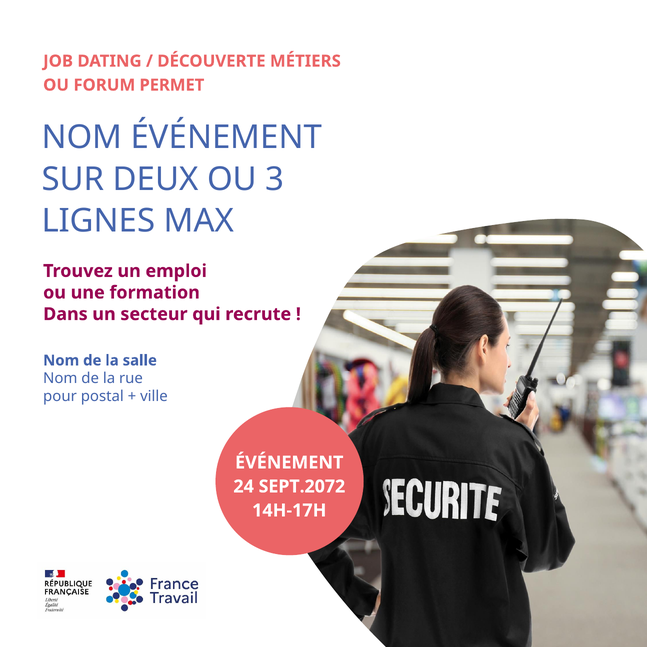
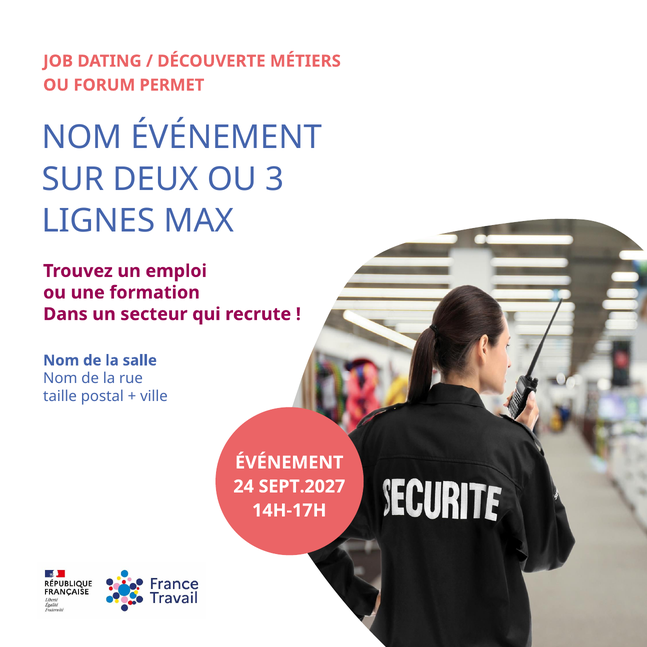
pour: pour -> taille
SEPT.2072: SEPT.2072 -> SEPT.2027
